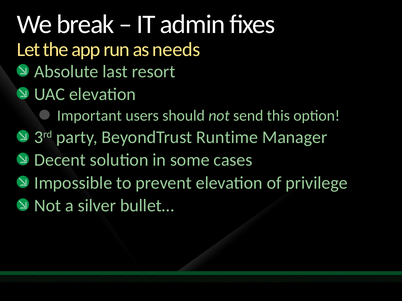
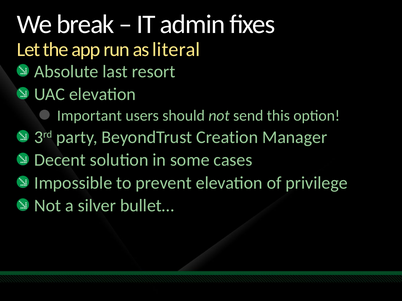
needs: needs -> literal
Runtime: Runtime -> Creation
